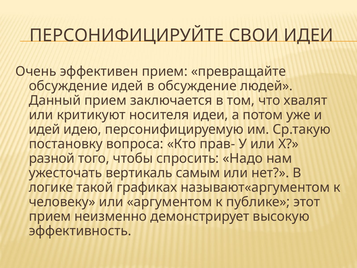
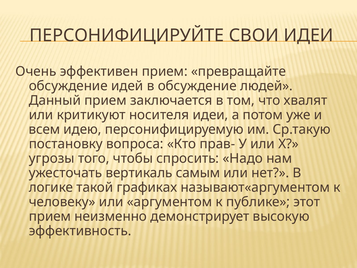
идей at (44, 129): идей -> всем
разной: разной -> угрозы
